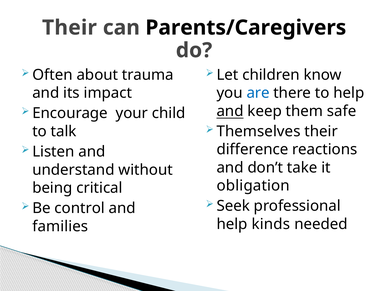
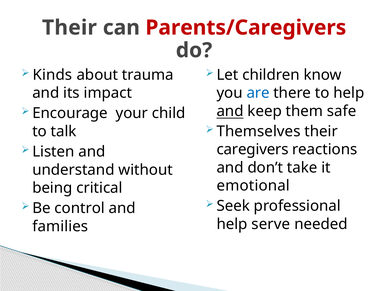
Parents/Caregivers colour: black -> red
Often: Often -> Kinds
difference: difference -> caregivers
obligation: obligation -> emotional
kinds: kinds -> serve
